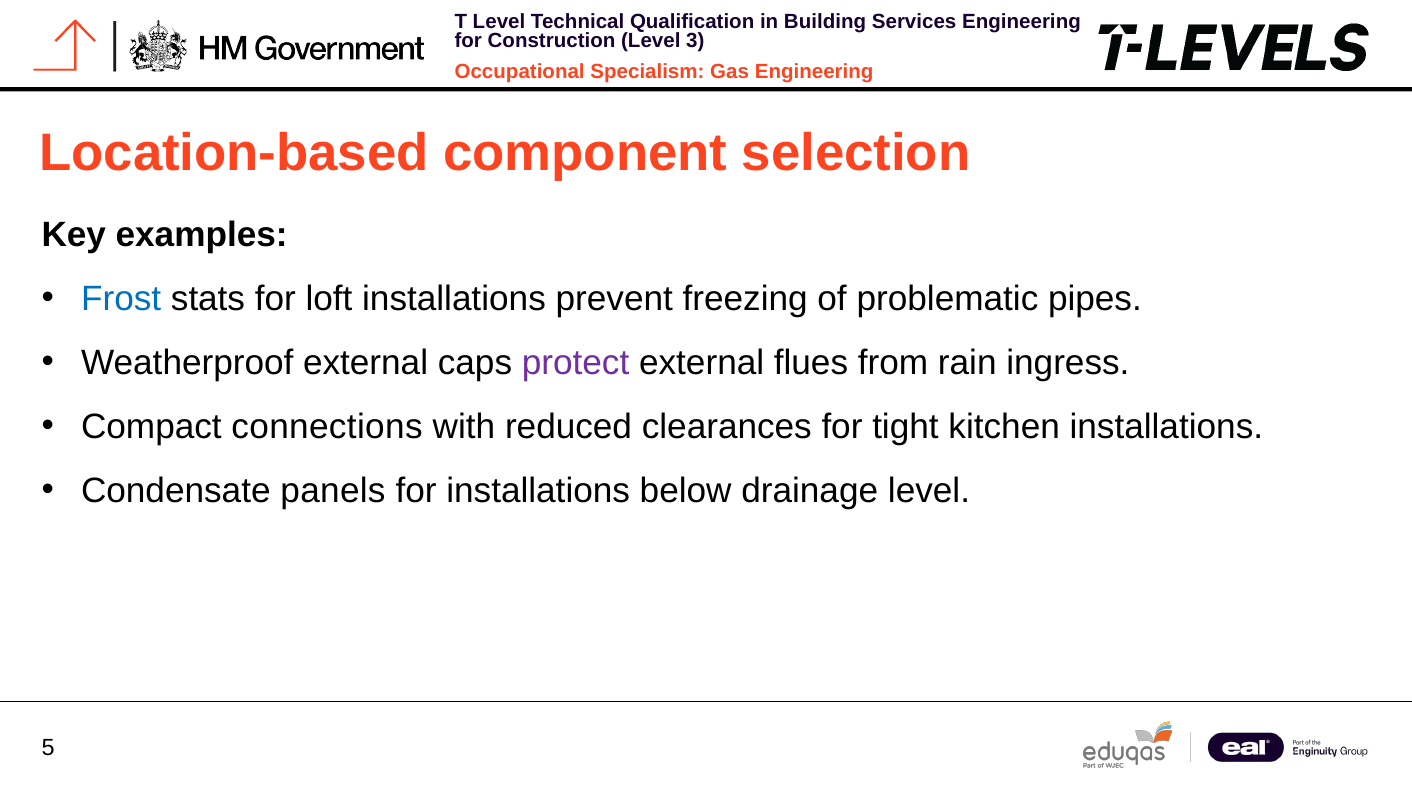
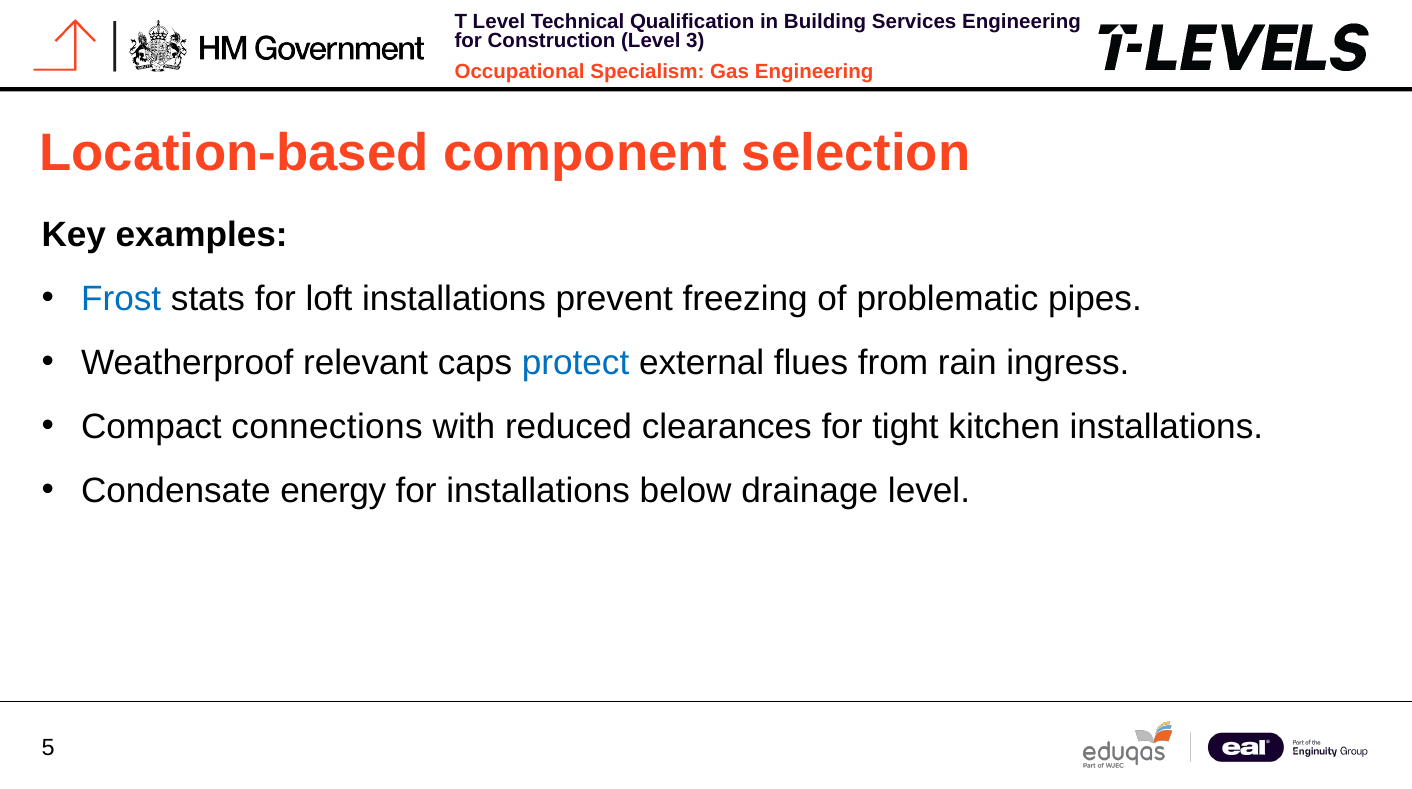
Weatherproof external: external -> relevant
protect colour: purple -> blue
panels: panels -> energy
